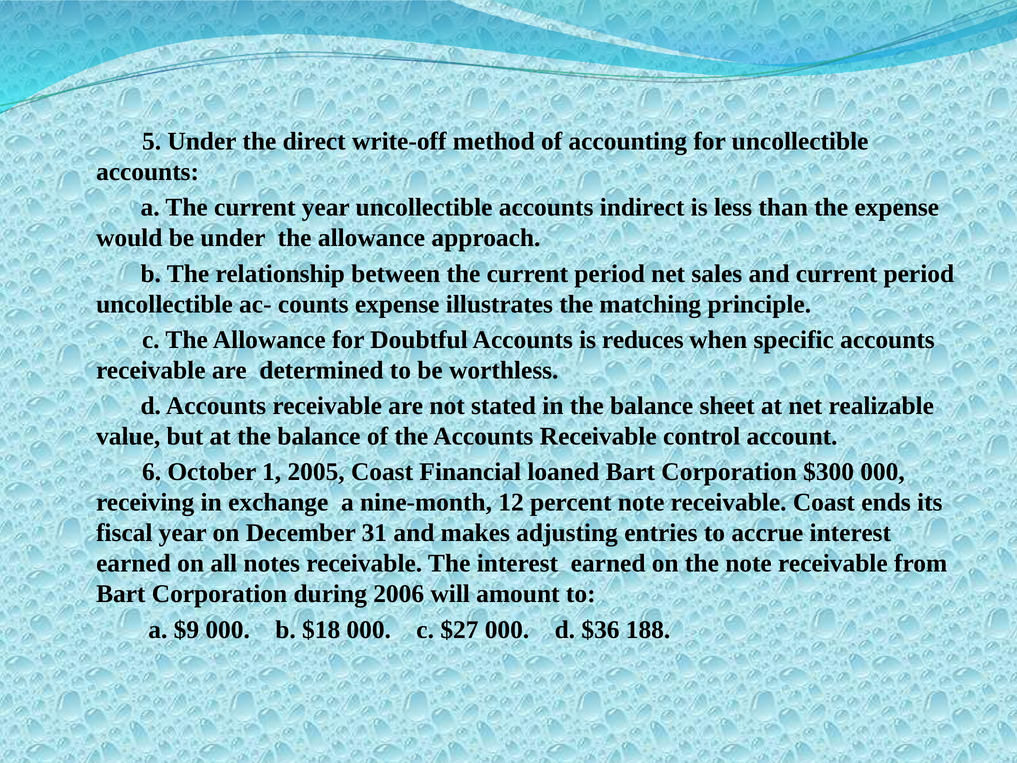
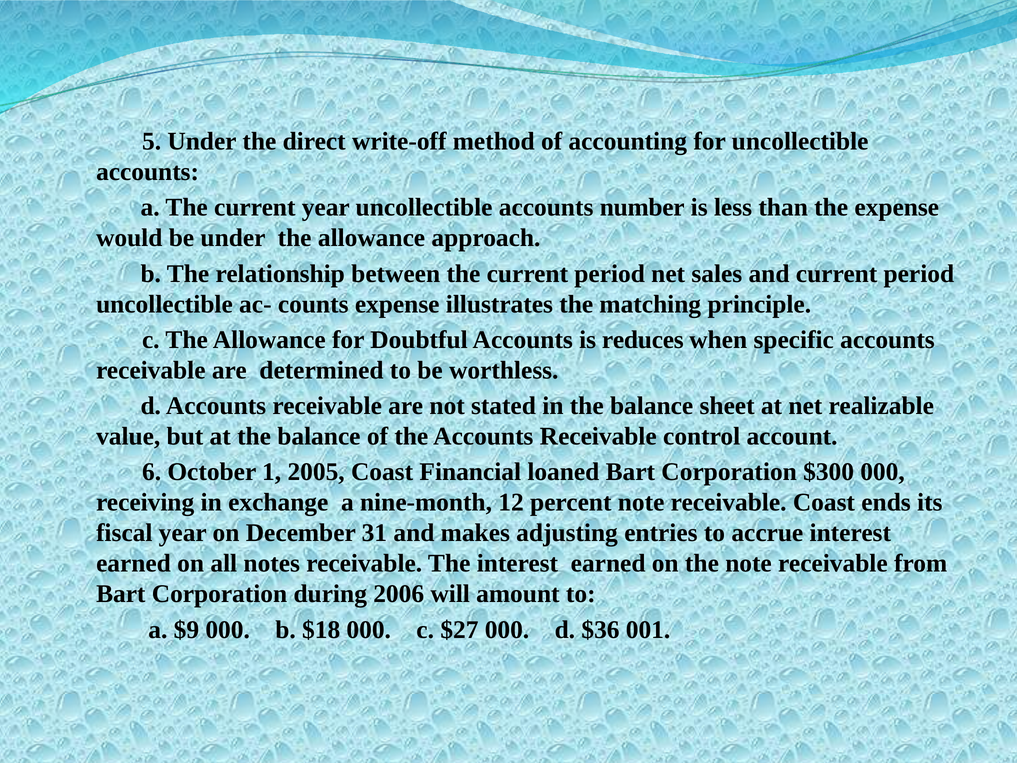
indirect: indirect -> number
188: 188 -> 001
